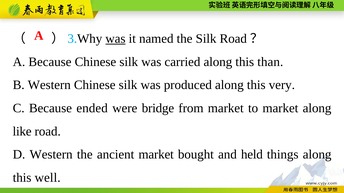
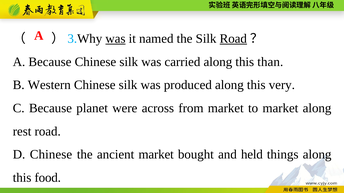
Road at (233, 39) underline: none -> present
ended: ended -> planet
bridge: bridge -> across
like: like -> rest
D Western: Western -> Chinese
well: well -> food
